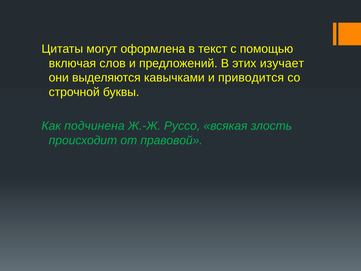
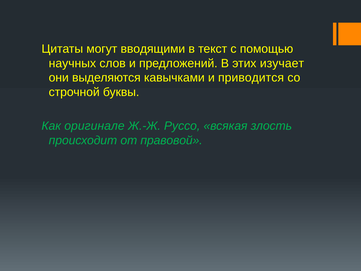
оформлена: оформлена -> вводящими
включая: включая -> научных
подчинена: подчинена -> оригинале
